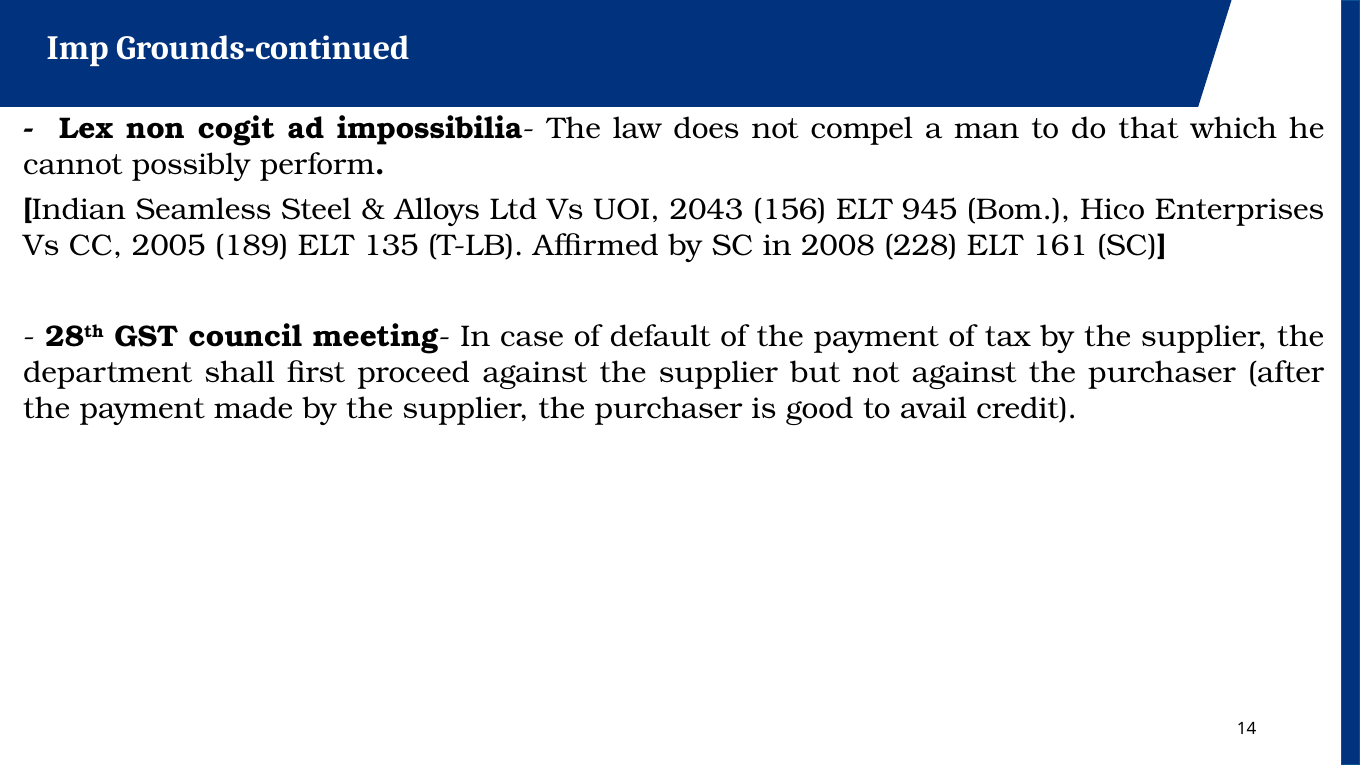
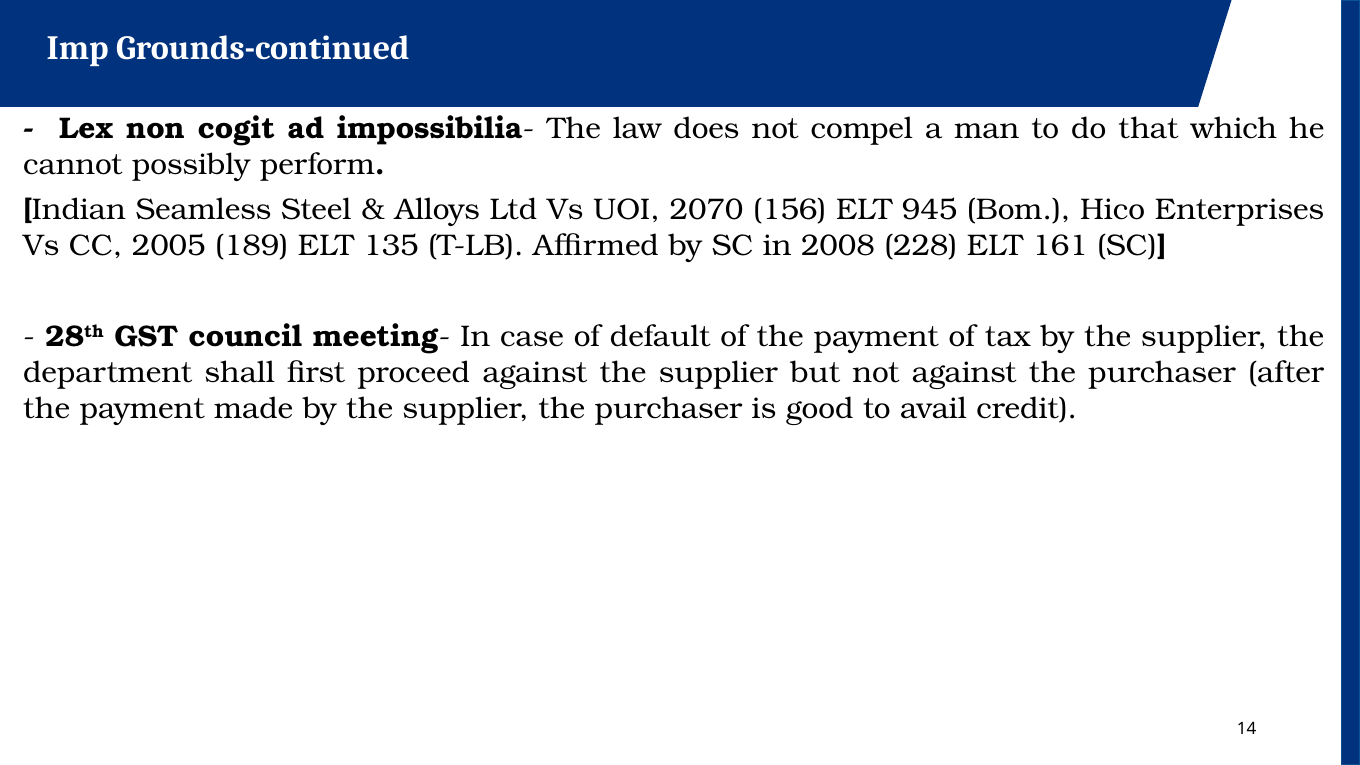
2043: 2043 -> 2070
